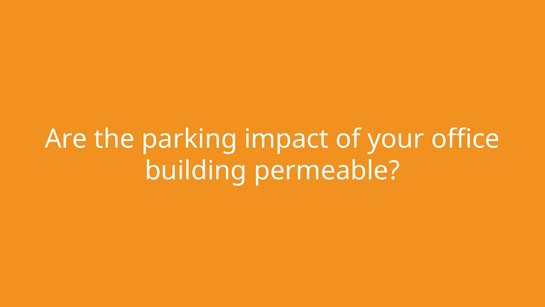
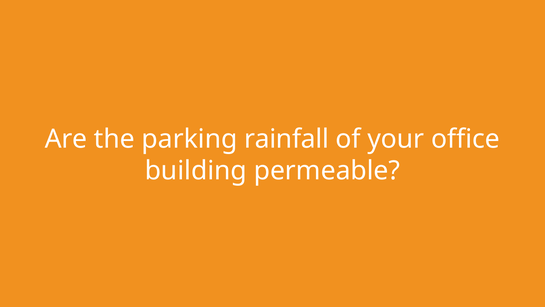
impact: impact -> rainfall
